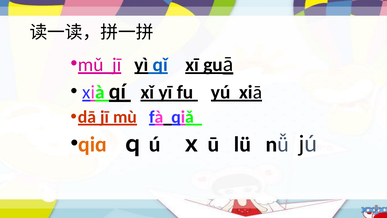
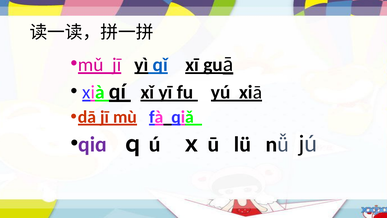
qiɑ colour: orange -> purple
